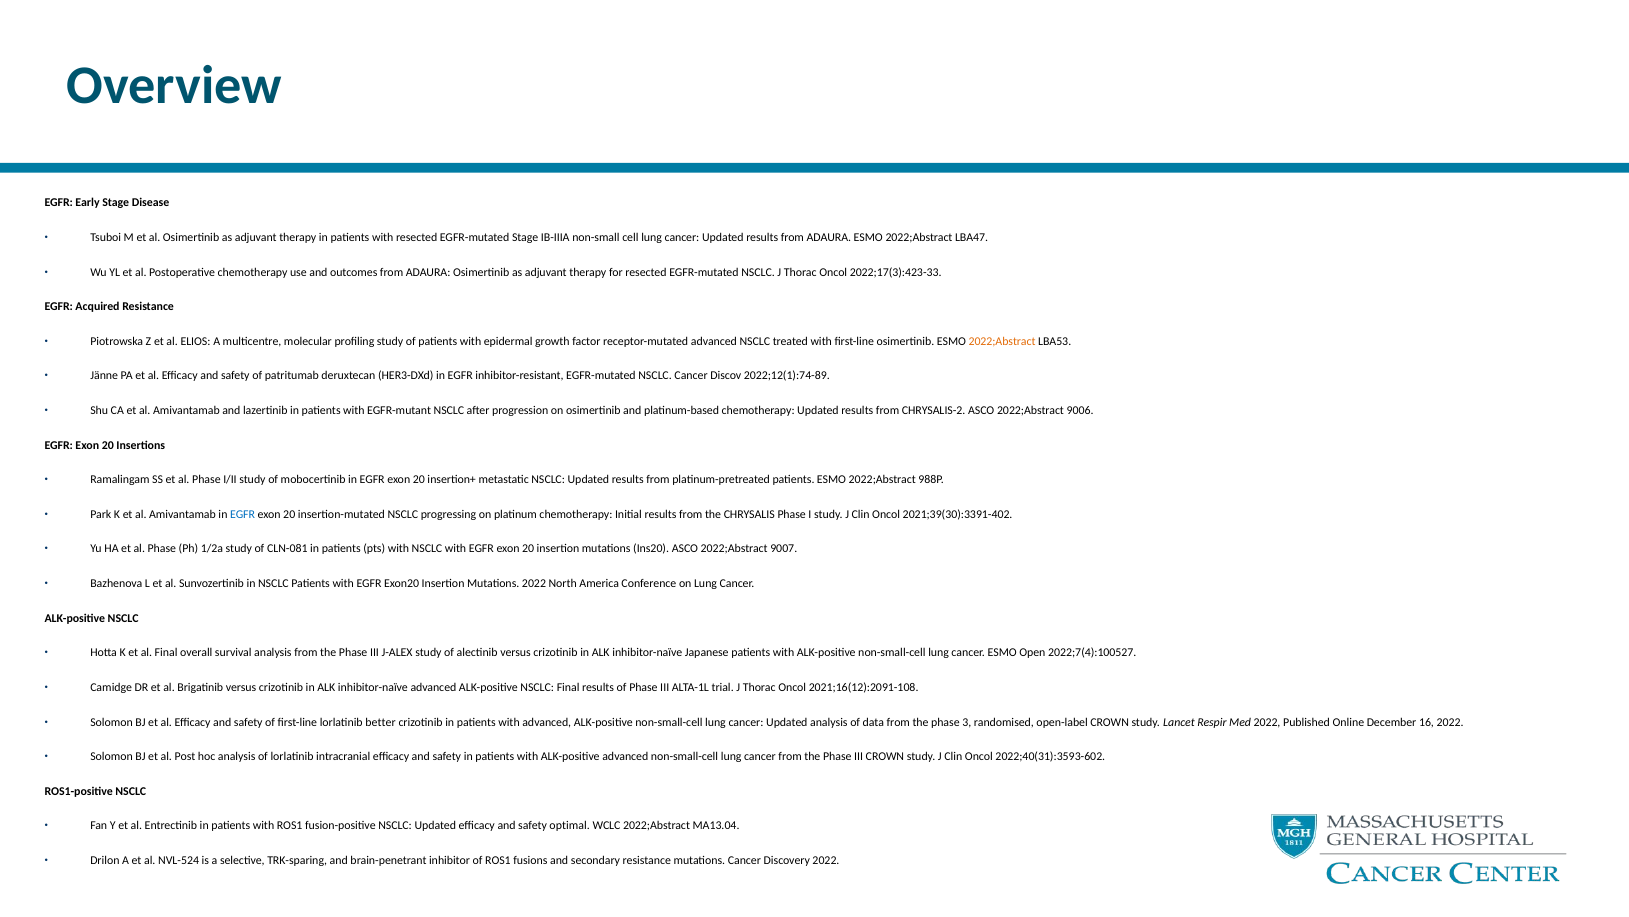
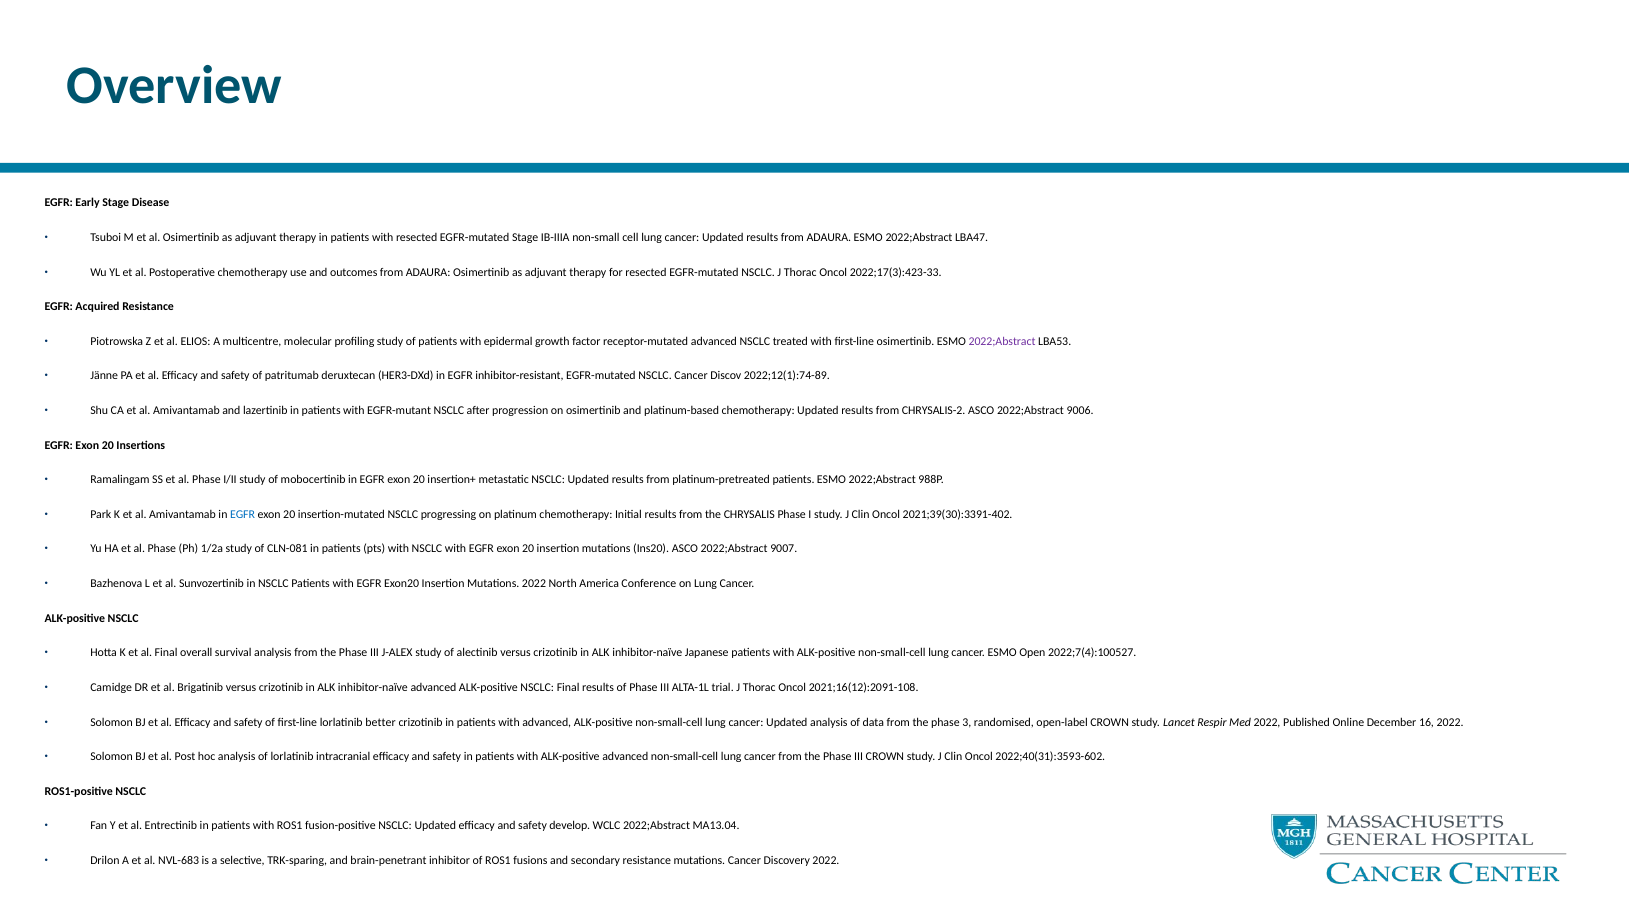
2022;Abstract at (1002, 341) colour: orange -> purple
optimal: optimal -> develop
NVL-524: NVL-524 -> NVL-683
